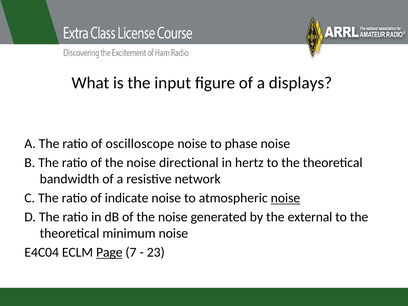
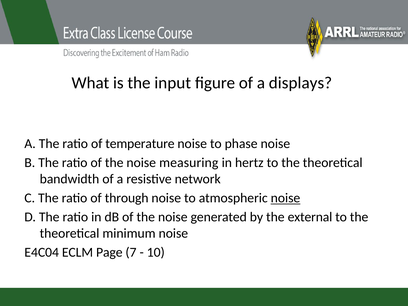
oscilloscope: oscilloscope -> temperature
directional: directional -> measuring
indicate: indicate -> through
Page underline: present -> none
23: 23 -> 10
